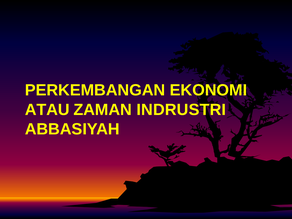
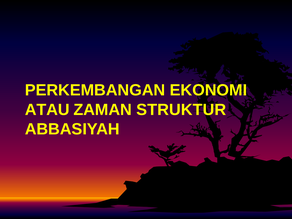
INDRUSTRI: INDRUSTRI -> STRUKTUR
